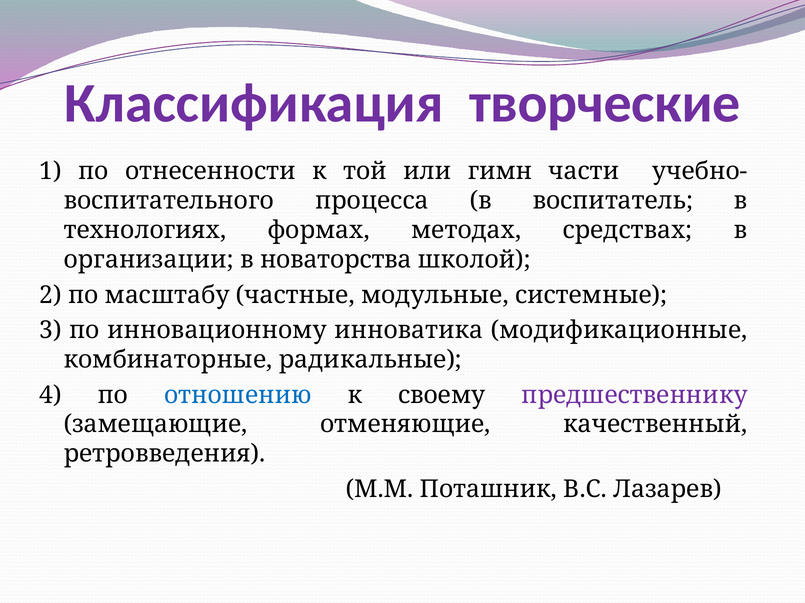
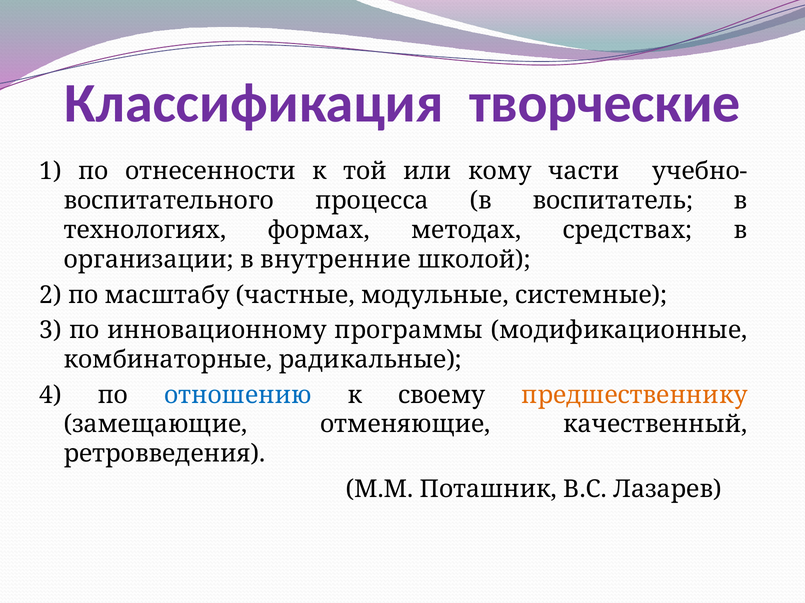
гимн: гимн -> кому
новаторства: новаторства -> внутренние
инноватика: инноватика -> программы
предшественнику colour: purple -> orange
